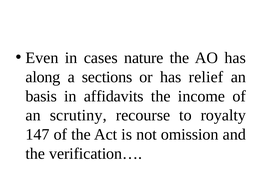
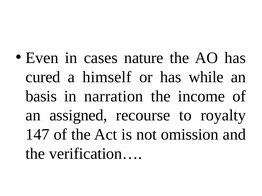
along: along -> cured
sections: sections -> himself
relief: relief -> while
affidavits: affidavits -> narration
scrutiny: scrutiny -> assigned
